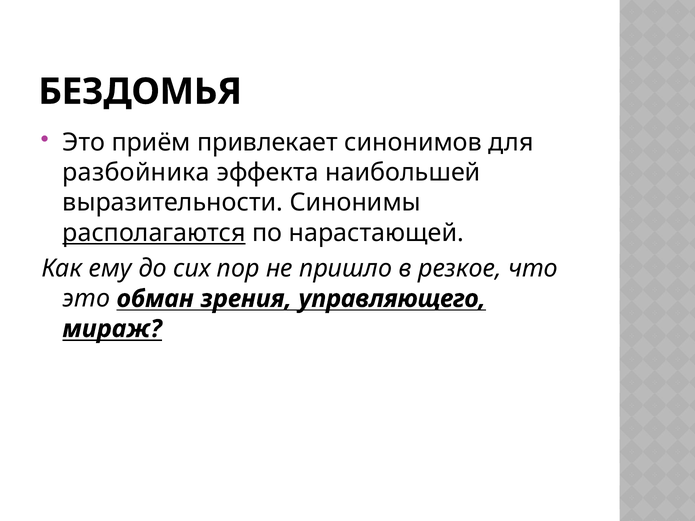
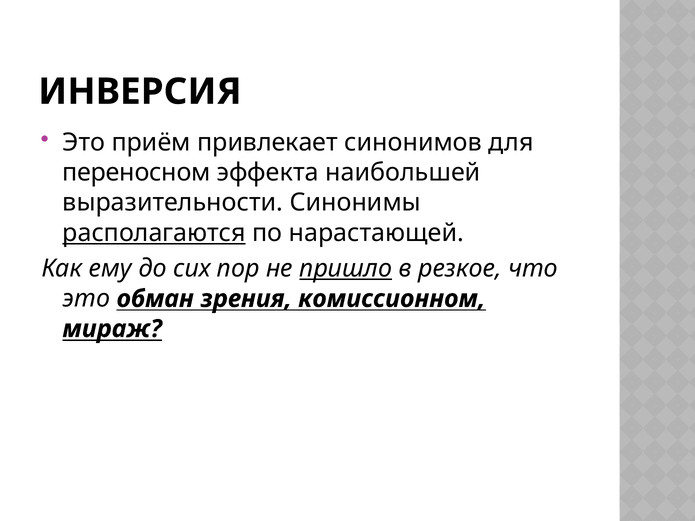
БЕЗДОМЬЯ: БЕЗДОМЬЯ -> ИНВЕРСИЯ
разбойника: разбойника -> переносном
пришло underline: none -> present
управляющего: управляющего -> комиссионном
